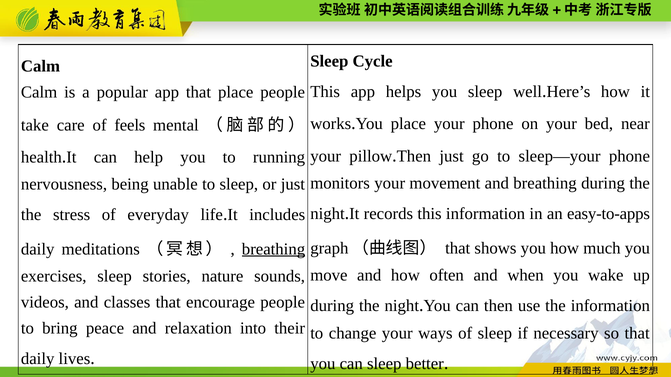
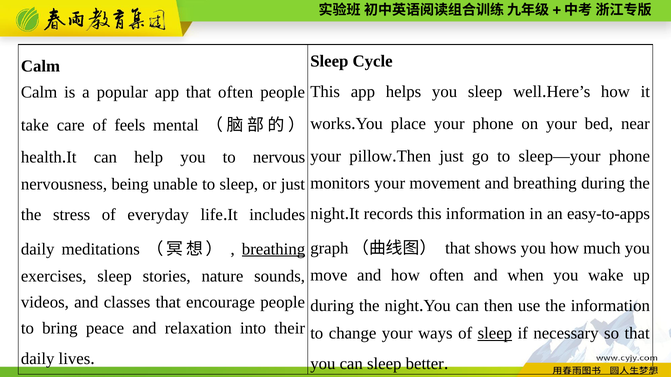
that place: place -> often
running: running -> nervous
sleep at (495, 334) underline: none -> present
